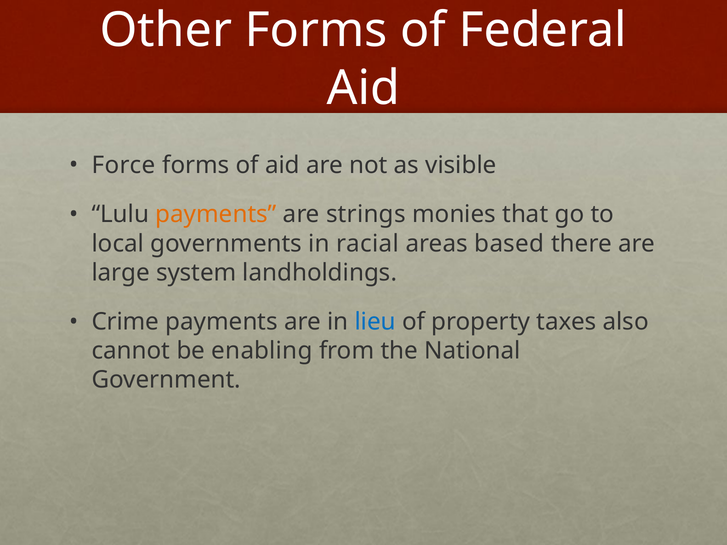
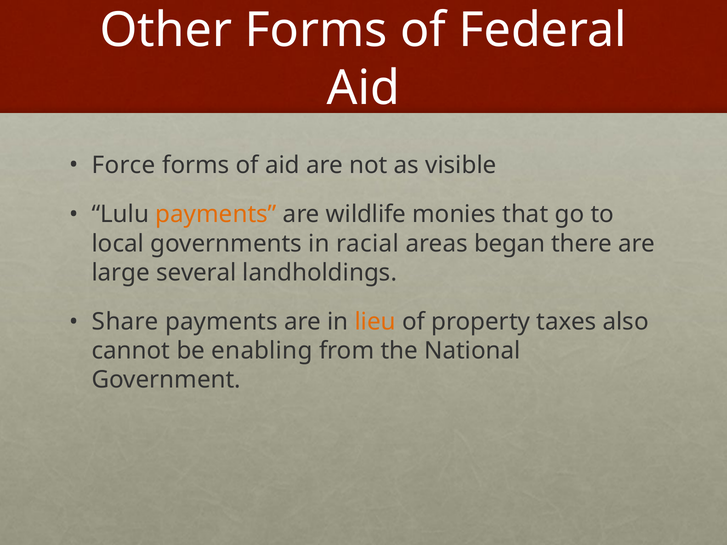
strings: strings -> wildlife
based: based -> began
system: system -> several
Crime: Crime -> Share
lieu colour: blue -> orange
